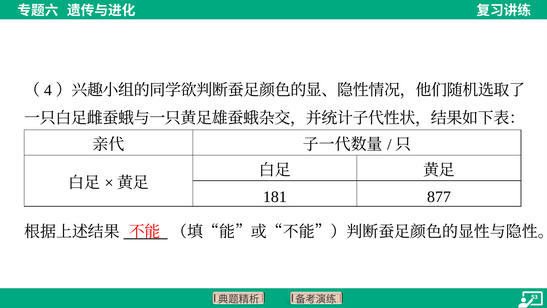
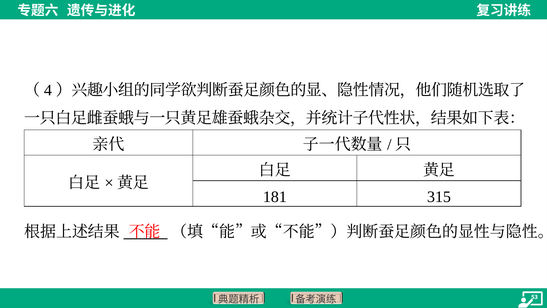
877: 877 -> 315
